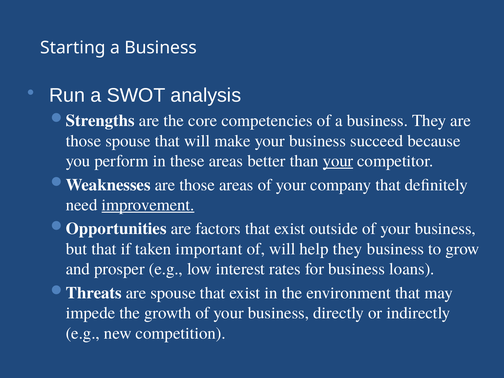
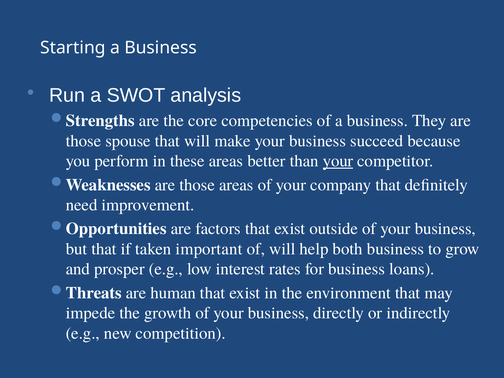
improvement underline: present -> none
help they: they -> both
are spouse: spouse -> human
